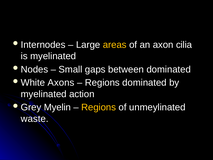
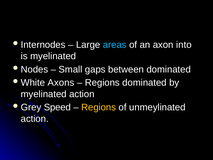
areas colour: yellow -> light blue
cilia: cilia -> into
Myelin: Myelin -> Speed
waste at (35, 119): waste -> action
